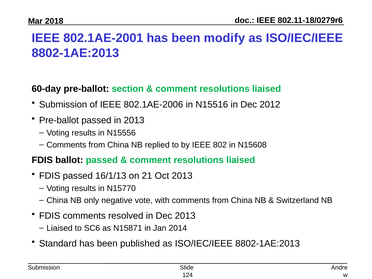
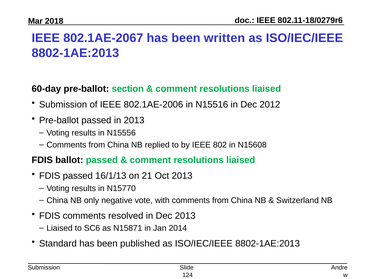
802.1AE-2001: 802.1AE-2001 -> 802.1AE-2067
modify: modify -> written
